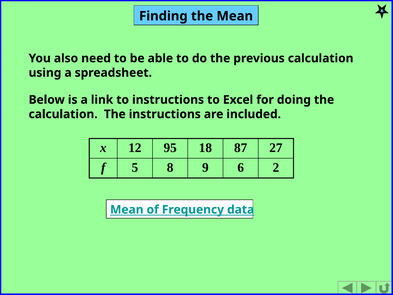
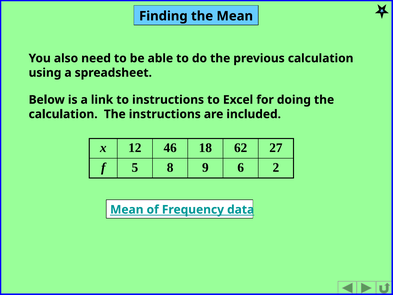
95: 95 -> 46
87: 87 -> 62
